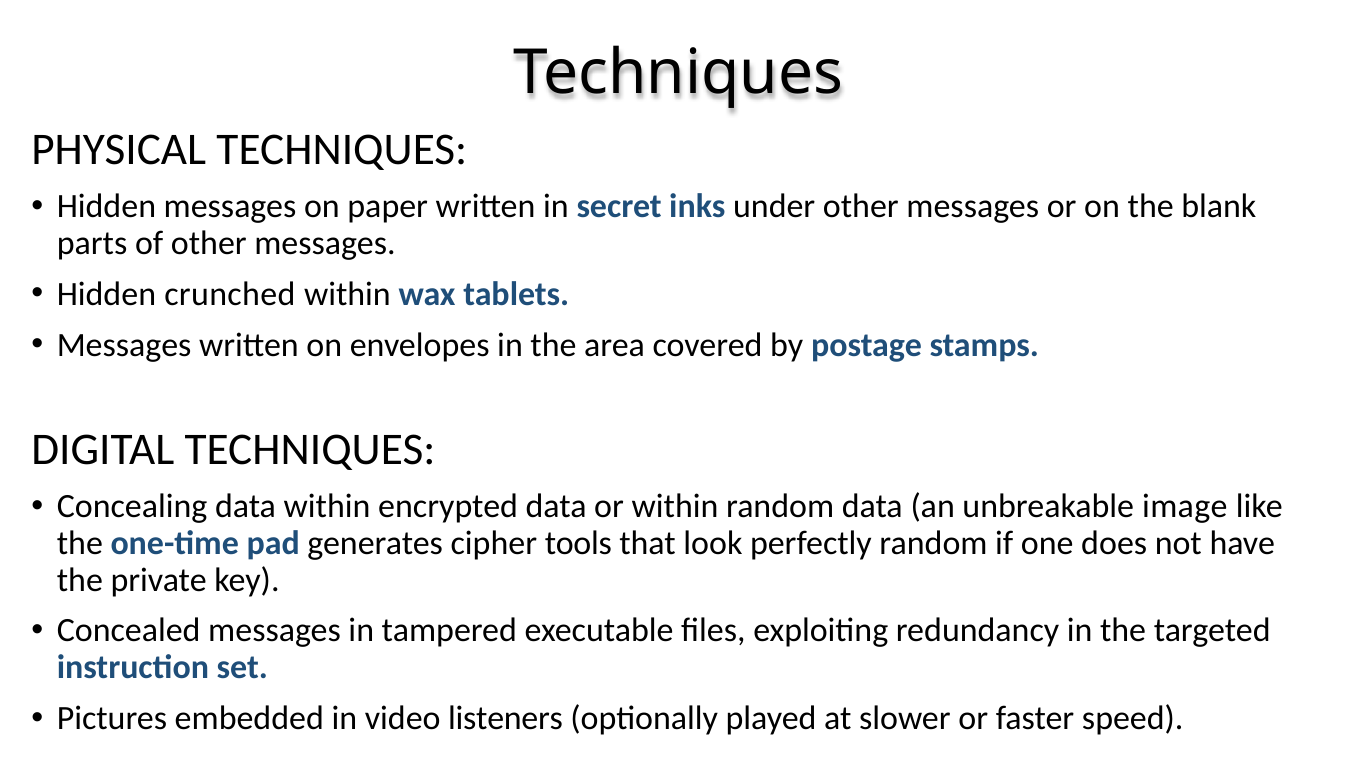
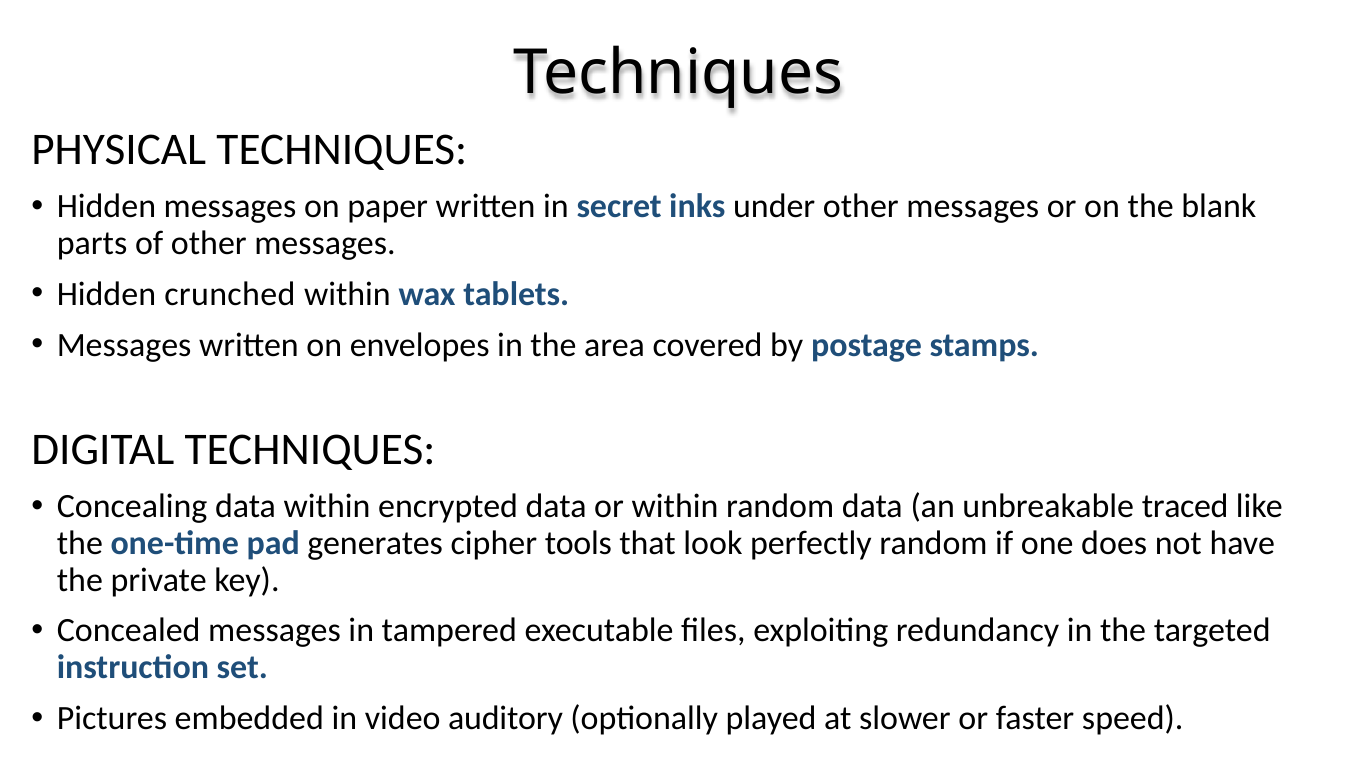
image: image -> traced
listeners: listeners -> auditory
